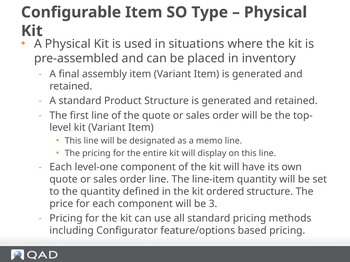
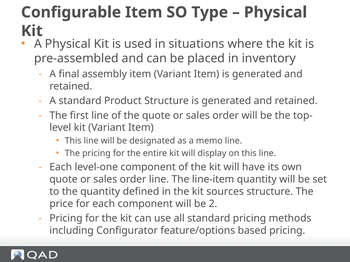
ordered: ordered -> sources
3: 3 -> 2
